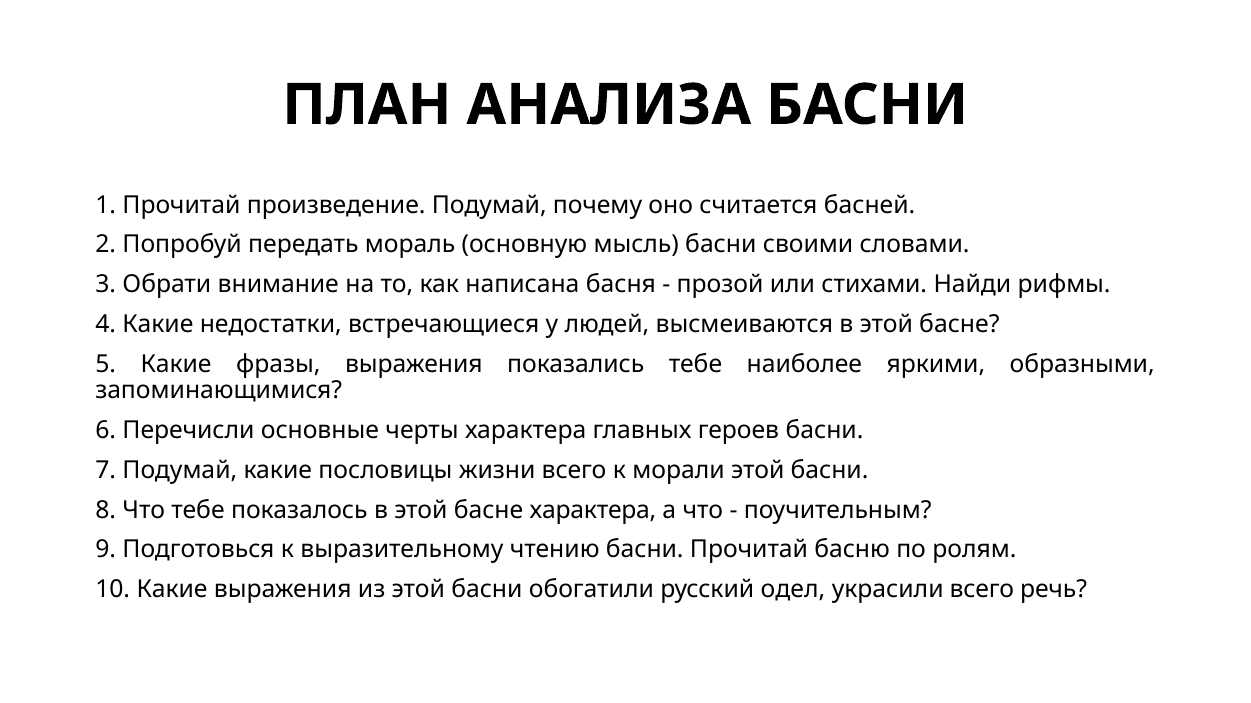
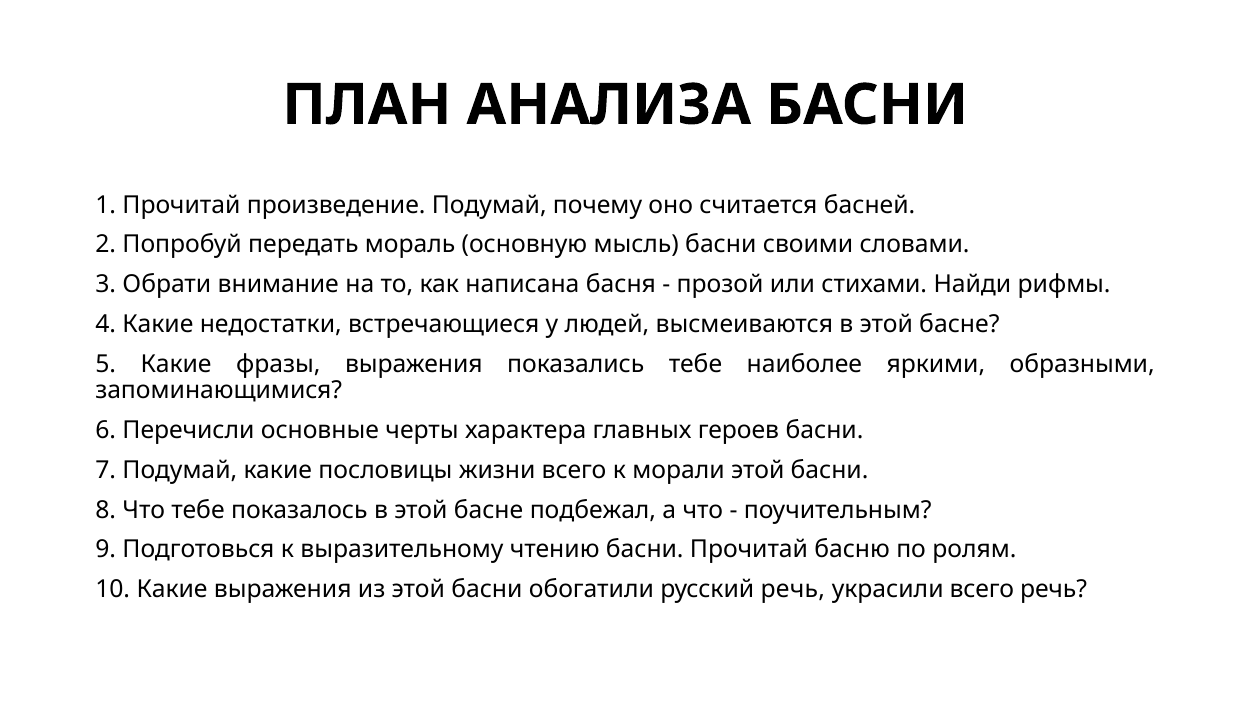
басне характера: характера -> подбежал
русский одел: одел -> речь
